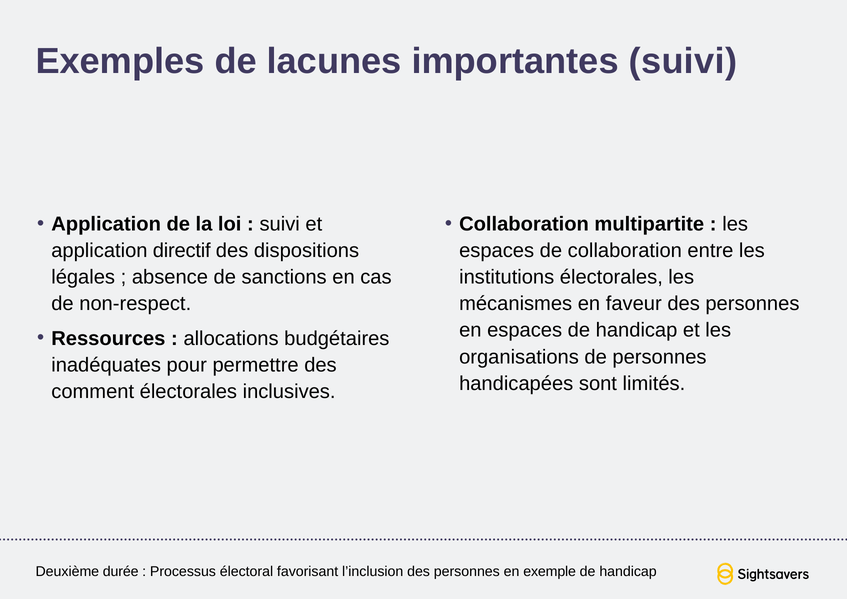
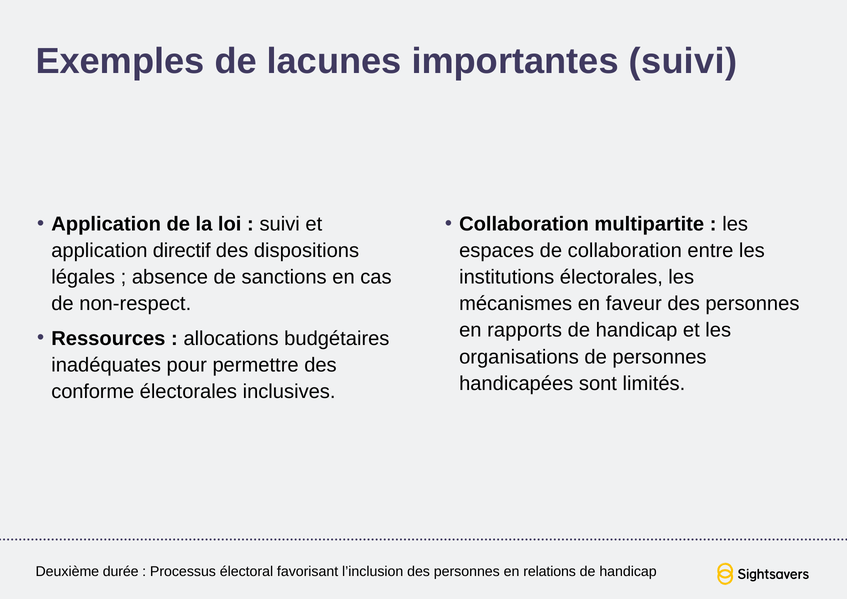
en espaces: espaces -> rapports
comment: comment -> conforme
exemple: exemple -> relations
